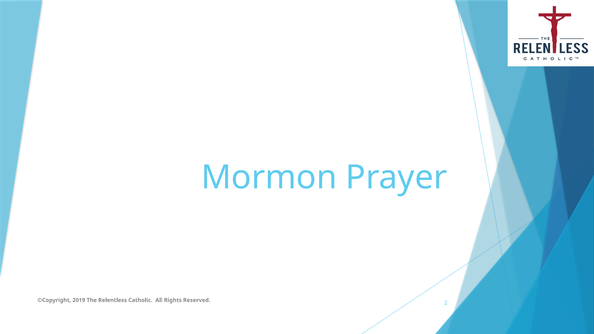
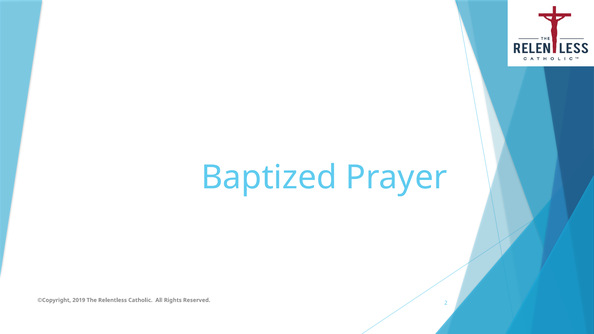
Mormon: Mormon -> Baptized
